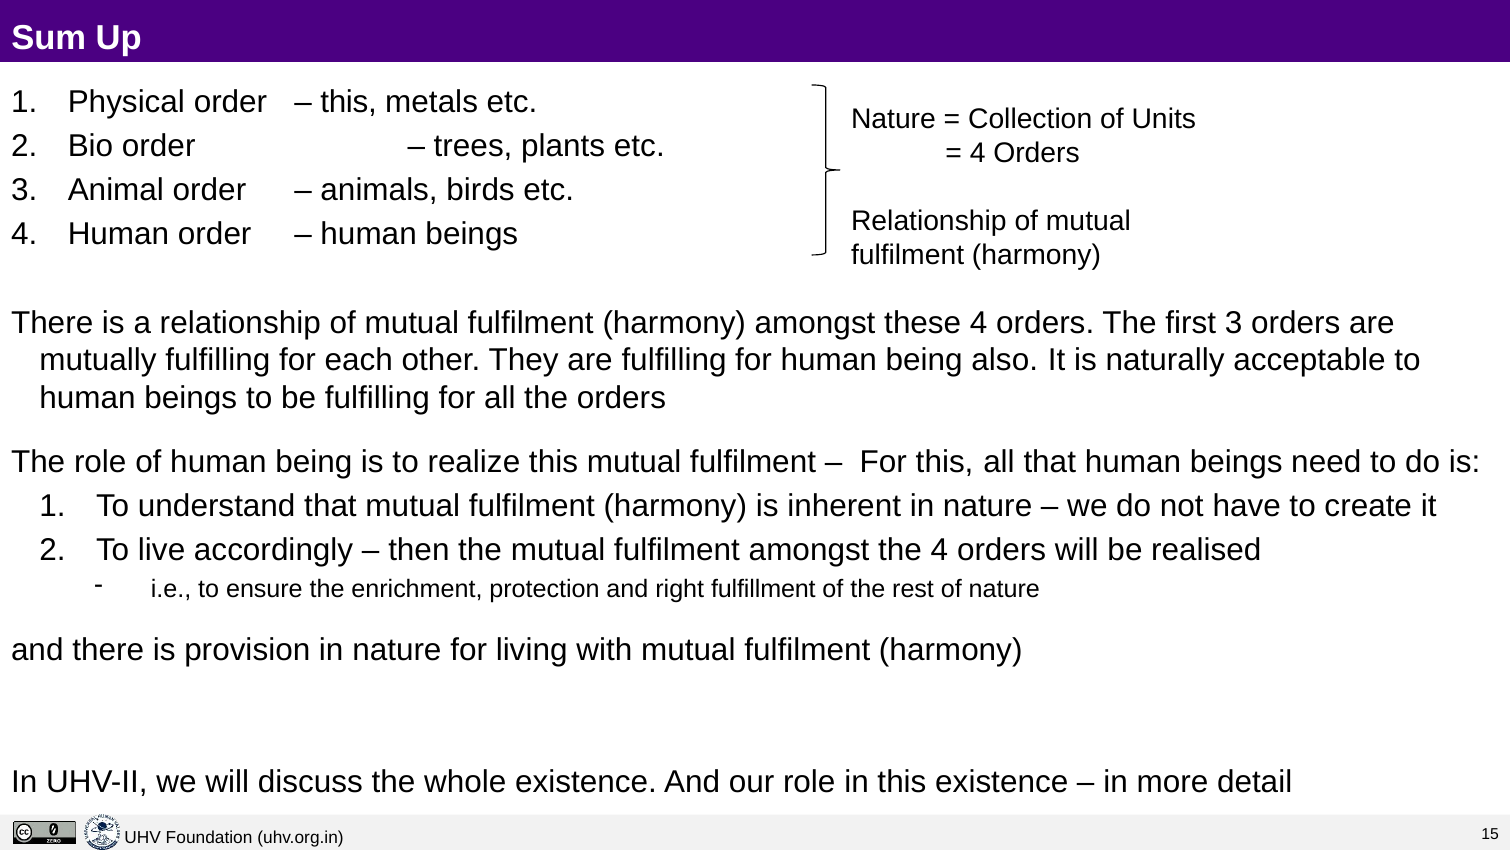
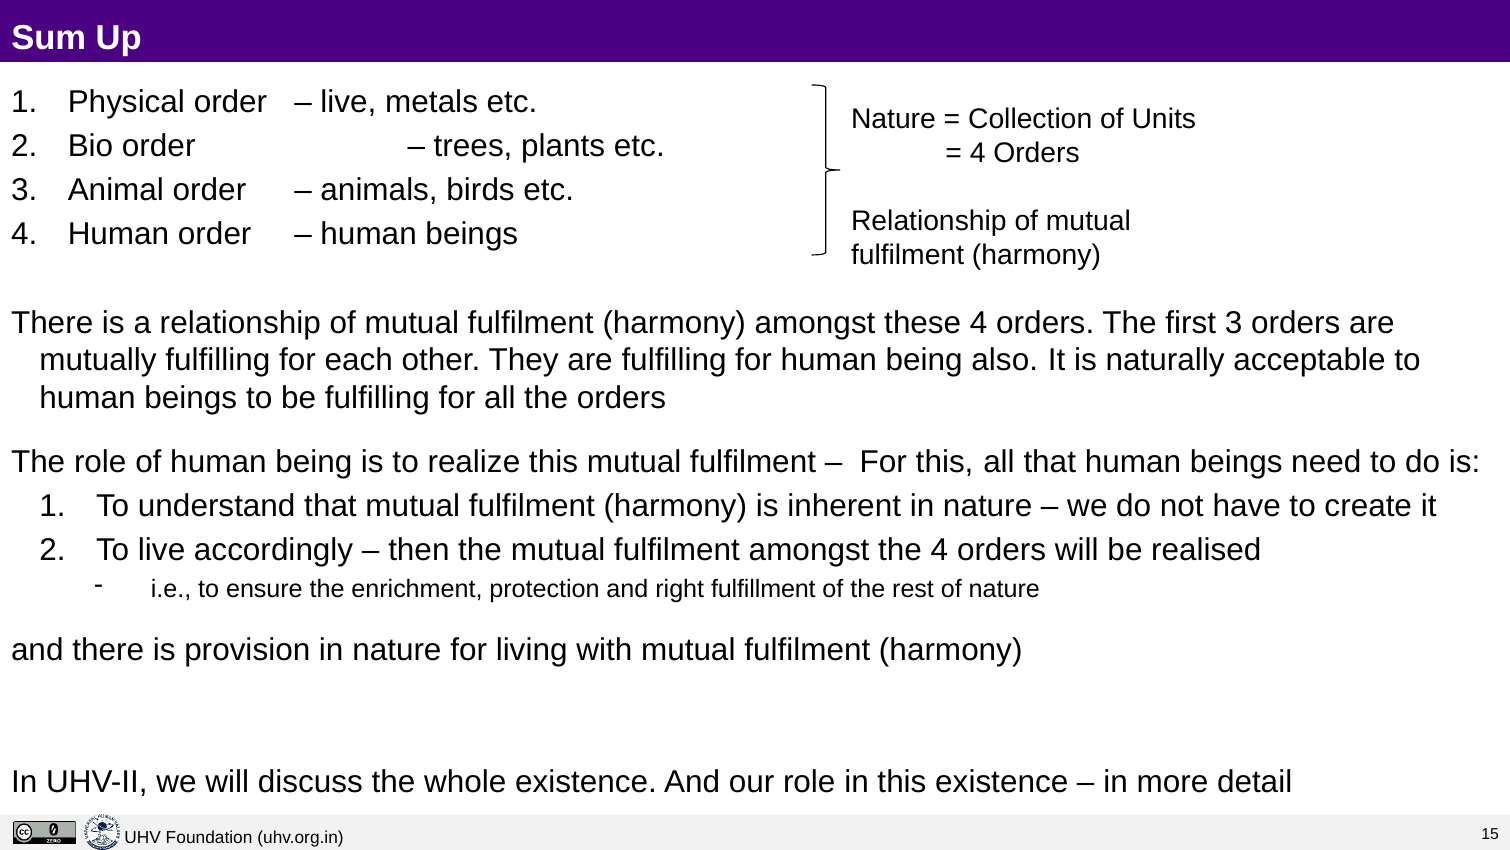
this at (349, 102): this -> live
